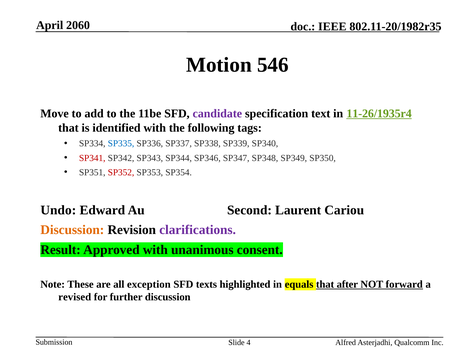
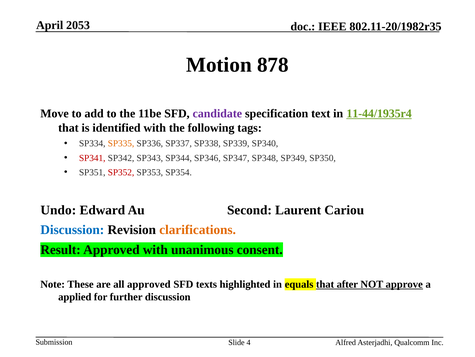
2060: 2060 -> 2053
546: 546 -> 878
11-26/1935r4: 11-26/1935r4 -> 11-44/1935r4
SP335 colour: blue -> orange
Discussion at (72, 229) colour: orange -> blue
clarifications colour: purple -> orange
all exception: exception -> approved
forward: forward -> approve
revised: revised -> applied
